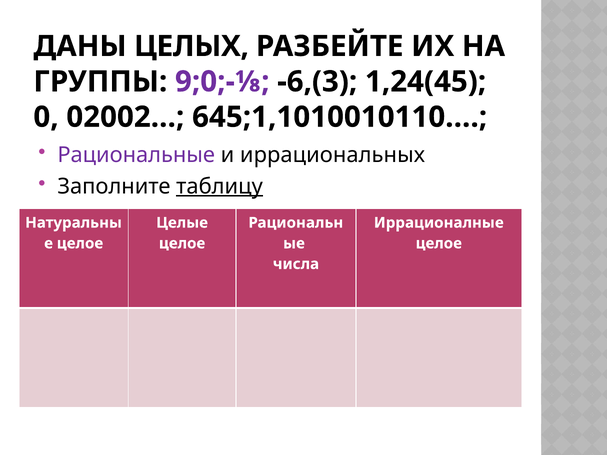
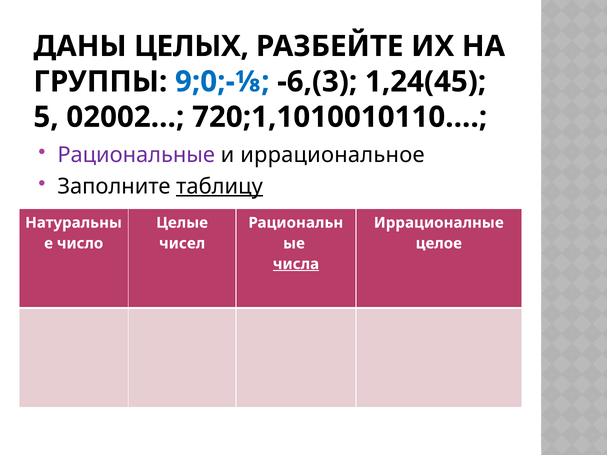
9;0;-⅛ colour: purple -> blue
0: 0 -> 5
645;1,1010010110…: 645;1,1010010110… -> 720;1,1010010110…
иррациональных: иррациональных -> иррациональное
целое at (80, 244): целое -> число
целое at (182, 244): целое -> чисел
числа underline: none -> present
